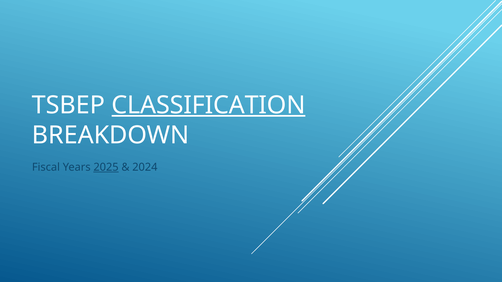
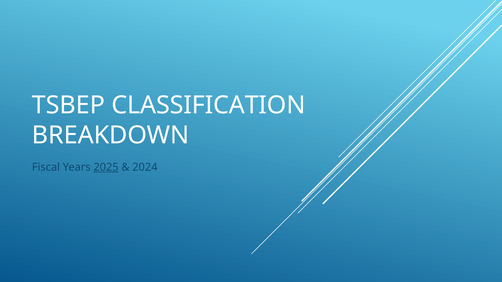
CLASSIFICATION underline: present -> none
